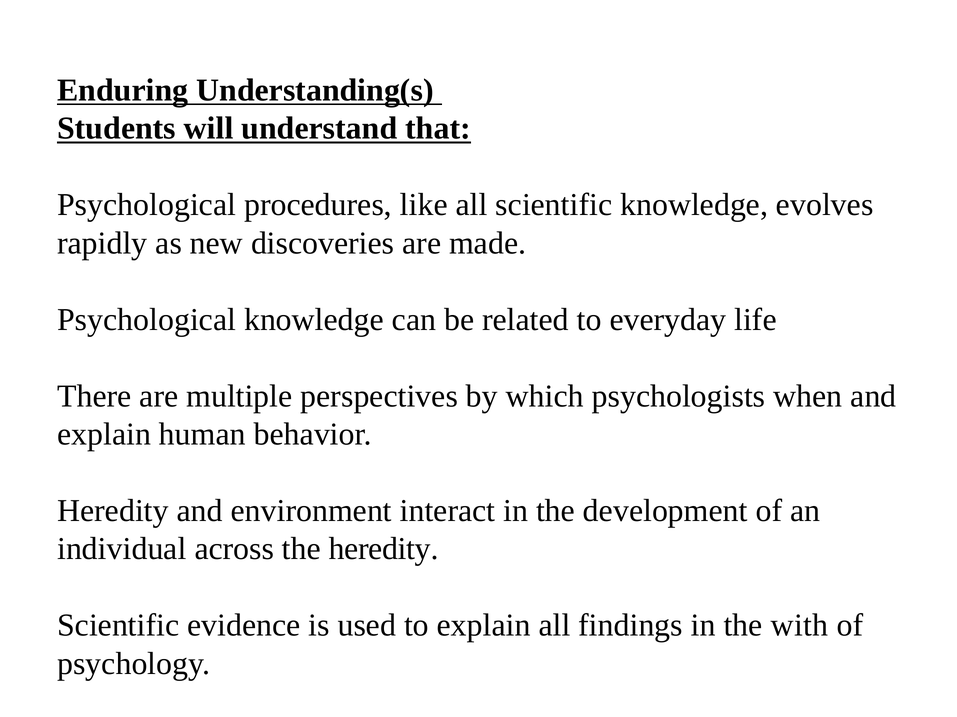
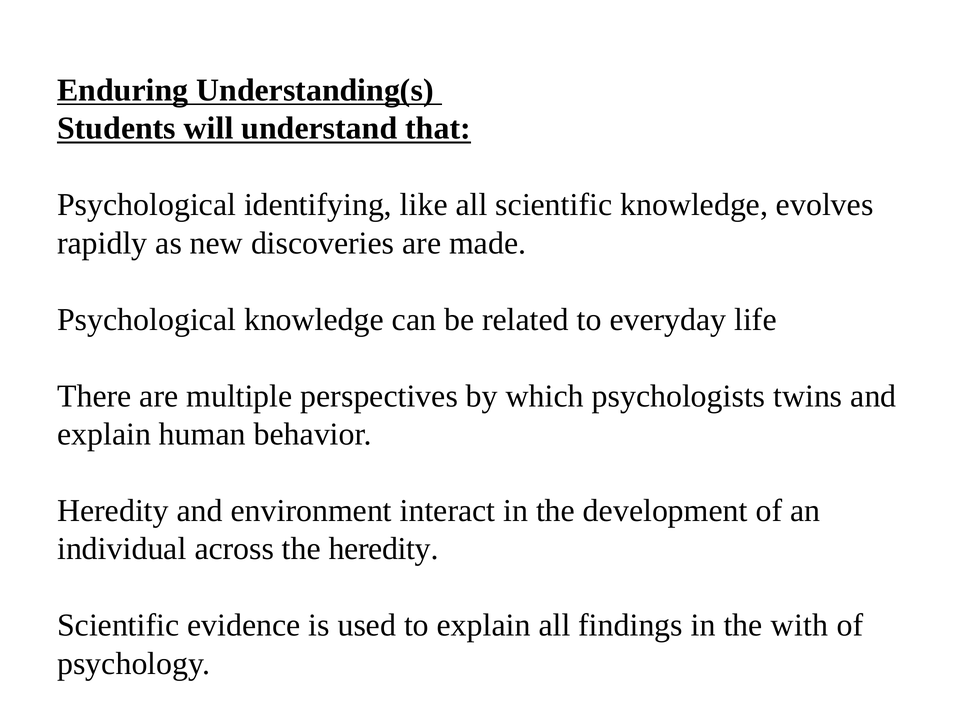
procedures: procedures -> identifying
when: when -> twins
